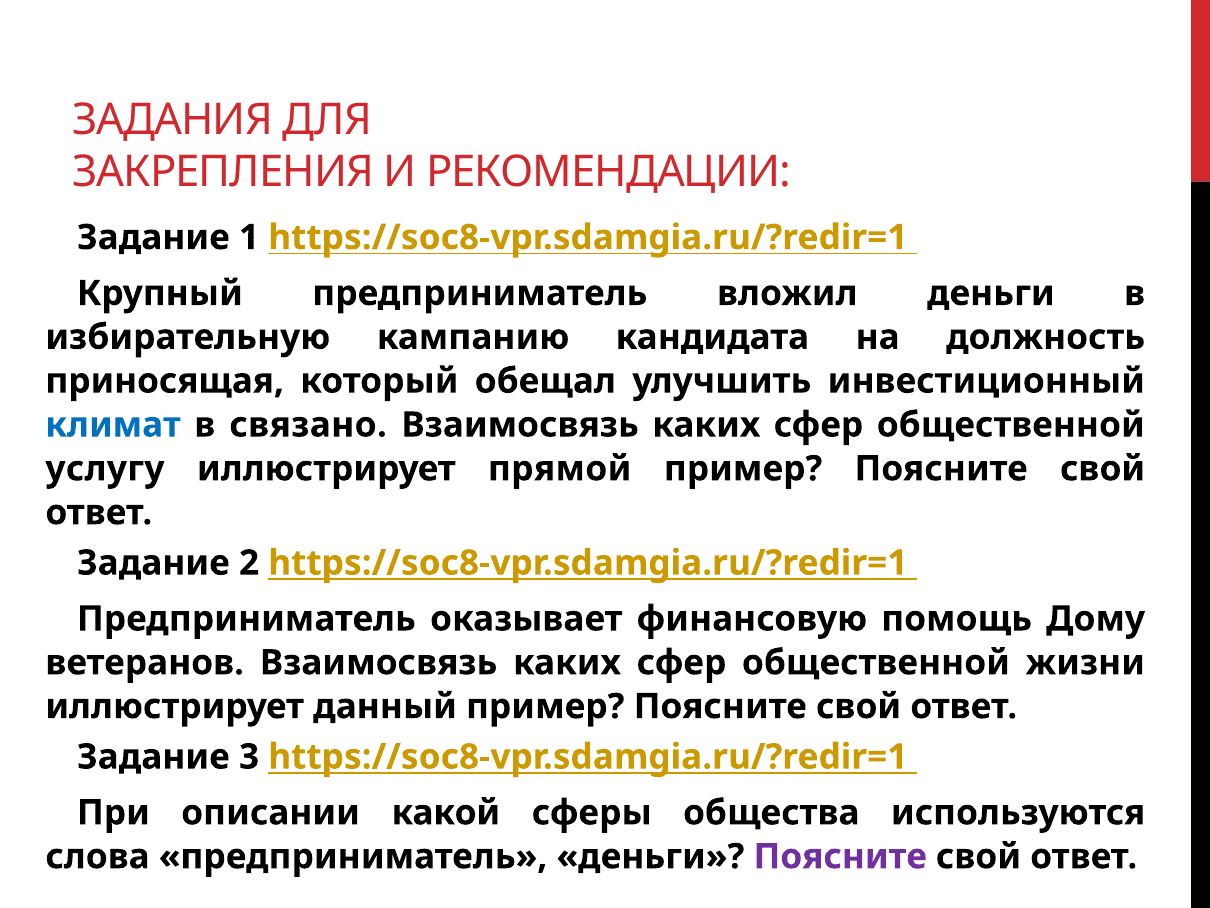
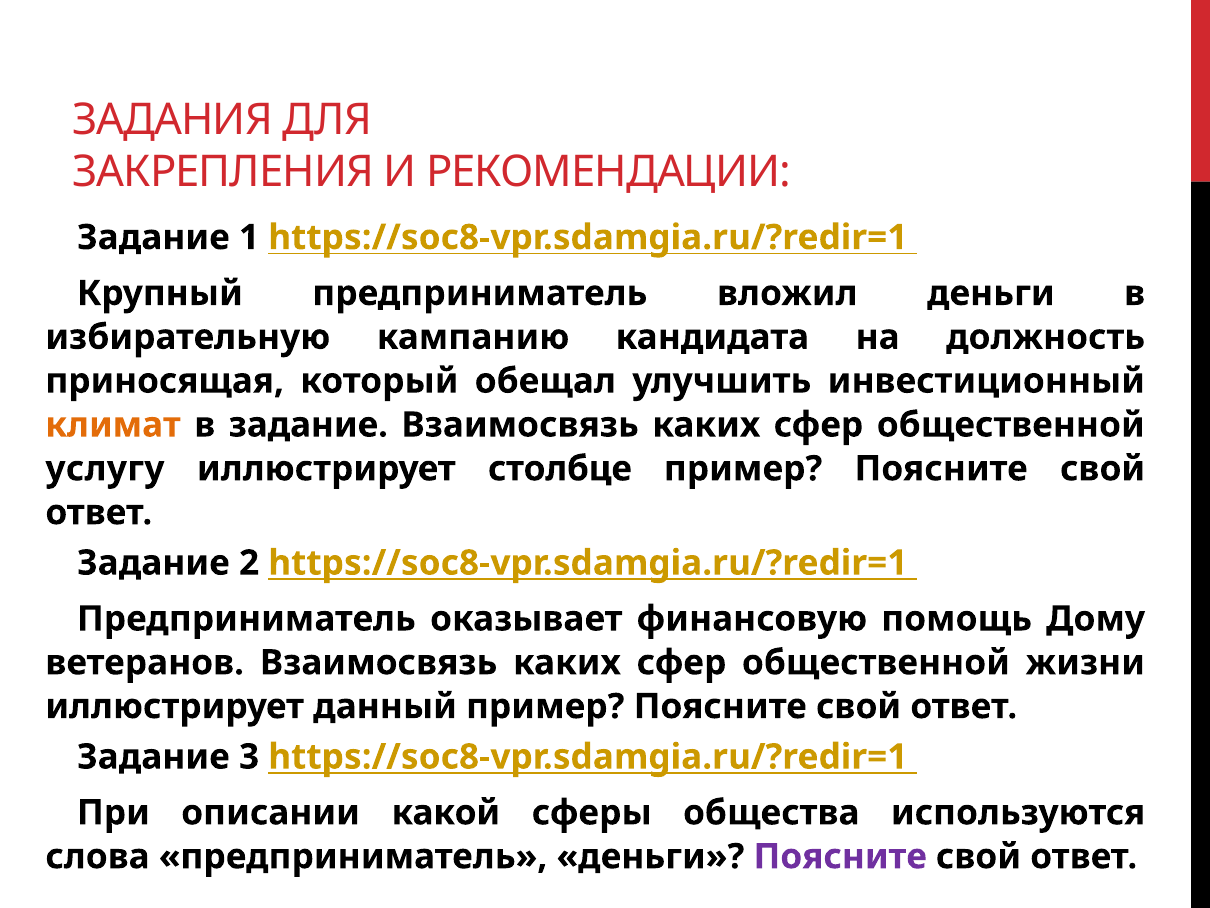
климат colour: blue -> orange
в связано: связано -> задание
прямой: прямой -> столбце
